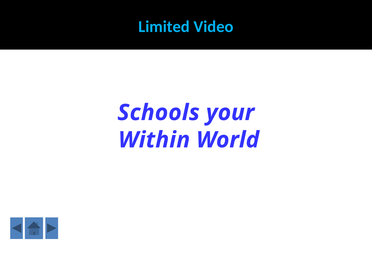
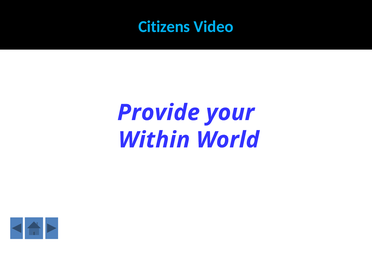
Limited: Limited -> Citizens
Schools: Schools -> Provide
